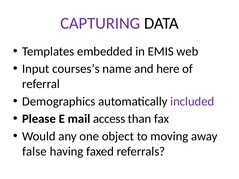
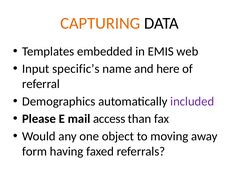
CAPTURING colour: purple -> orange
courses’s: courses’s -> specific’s
false: false -> form
